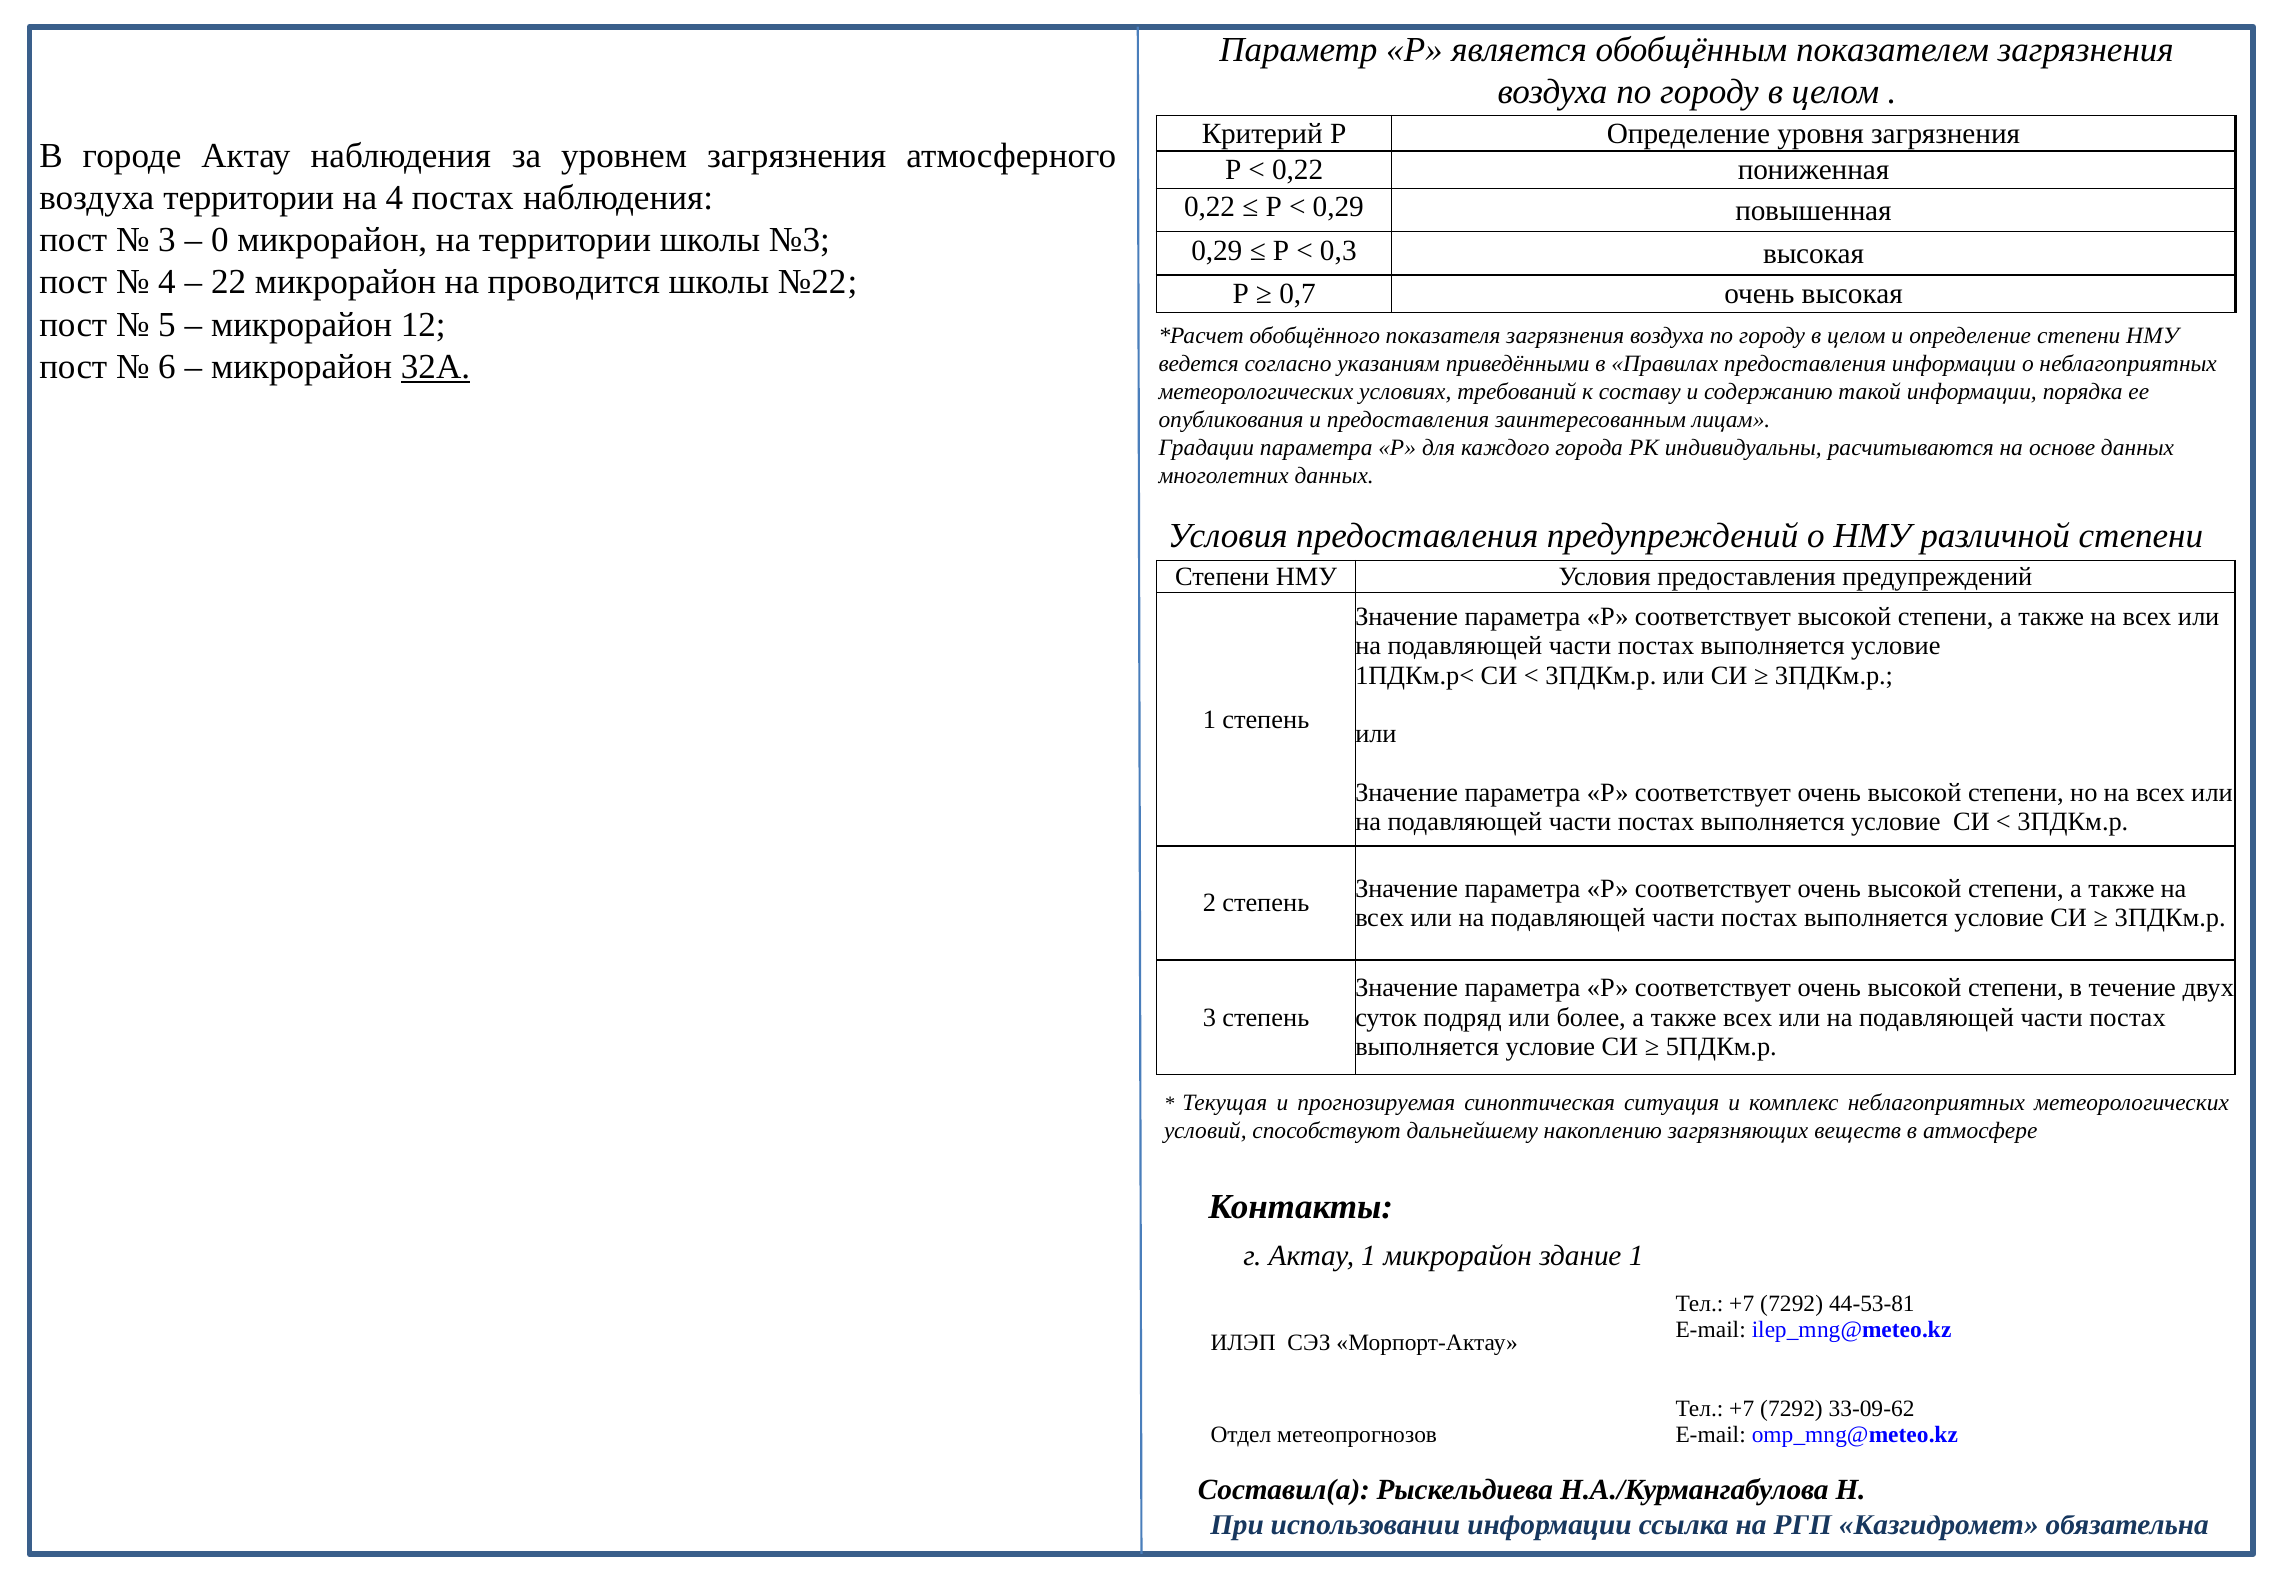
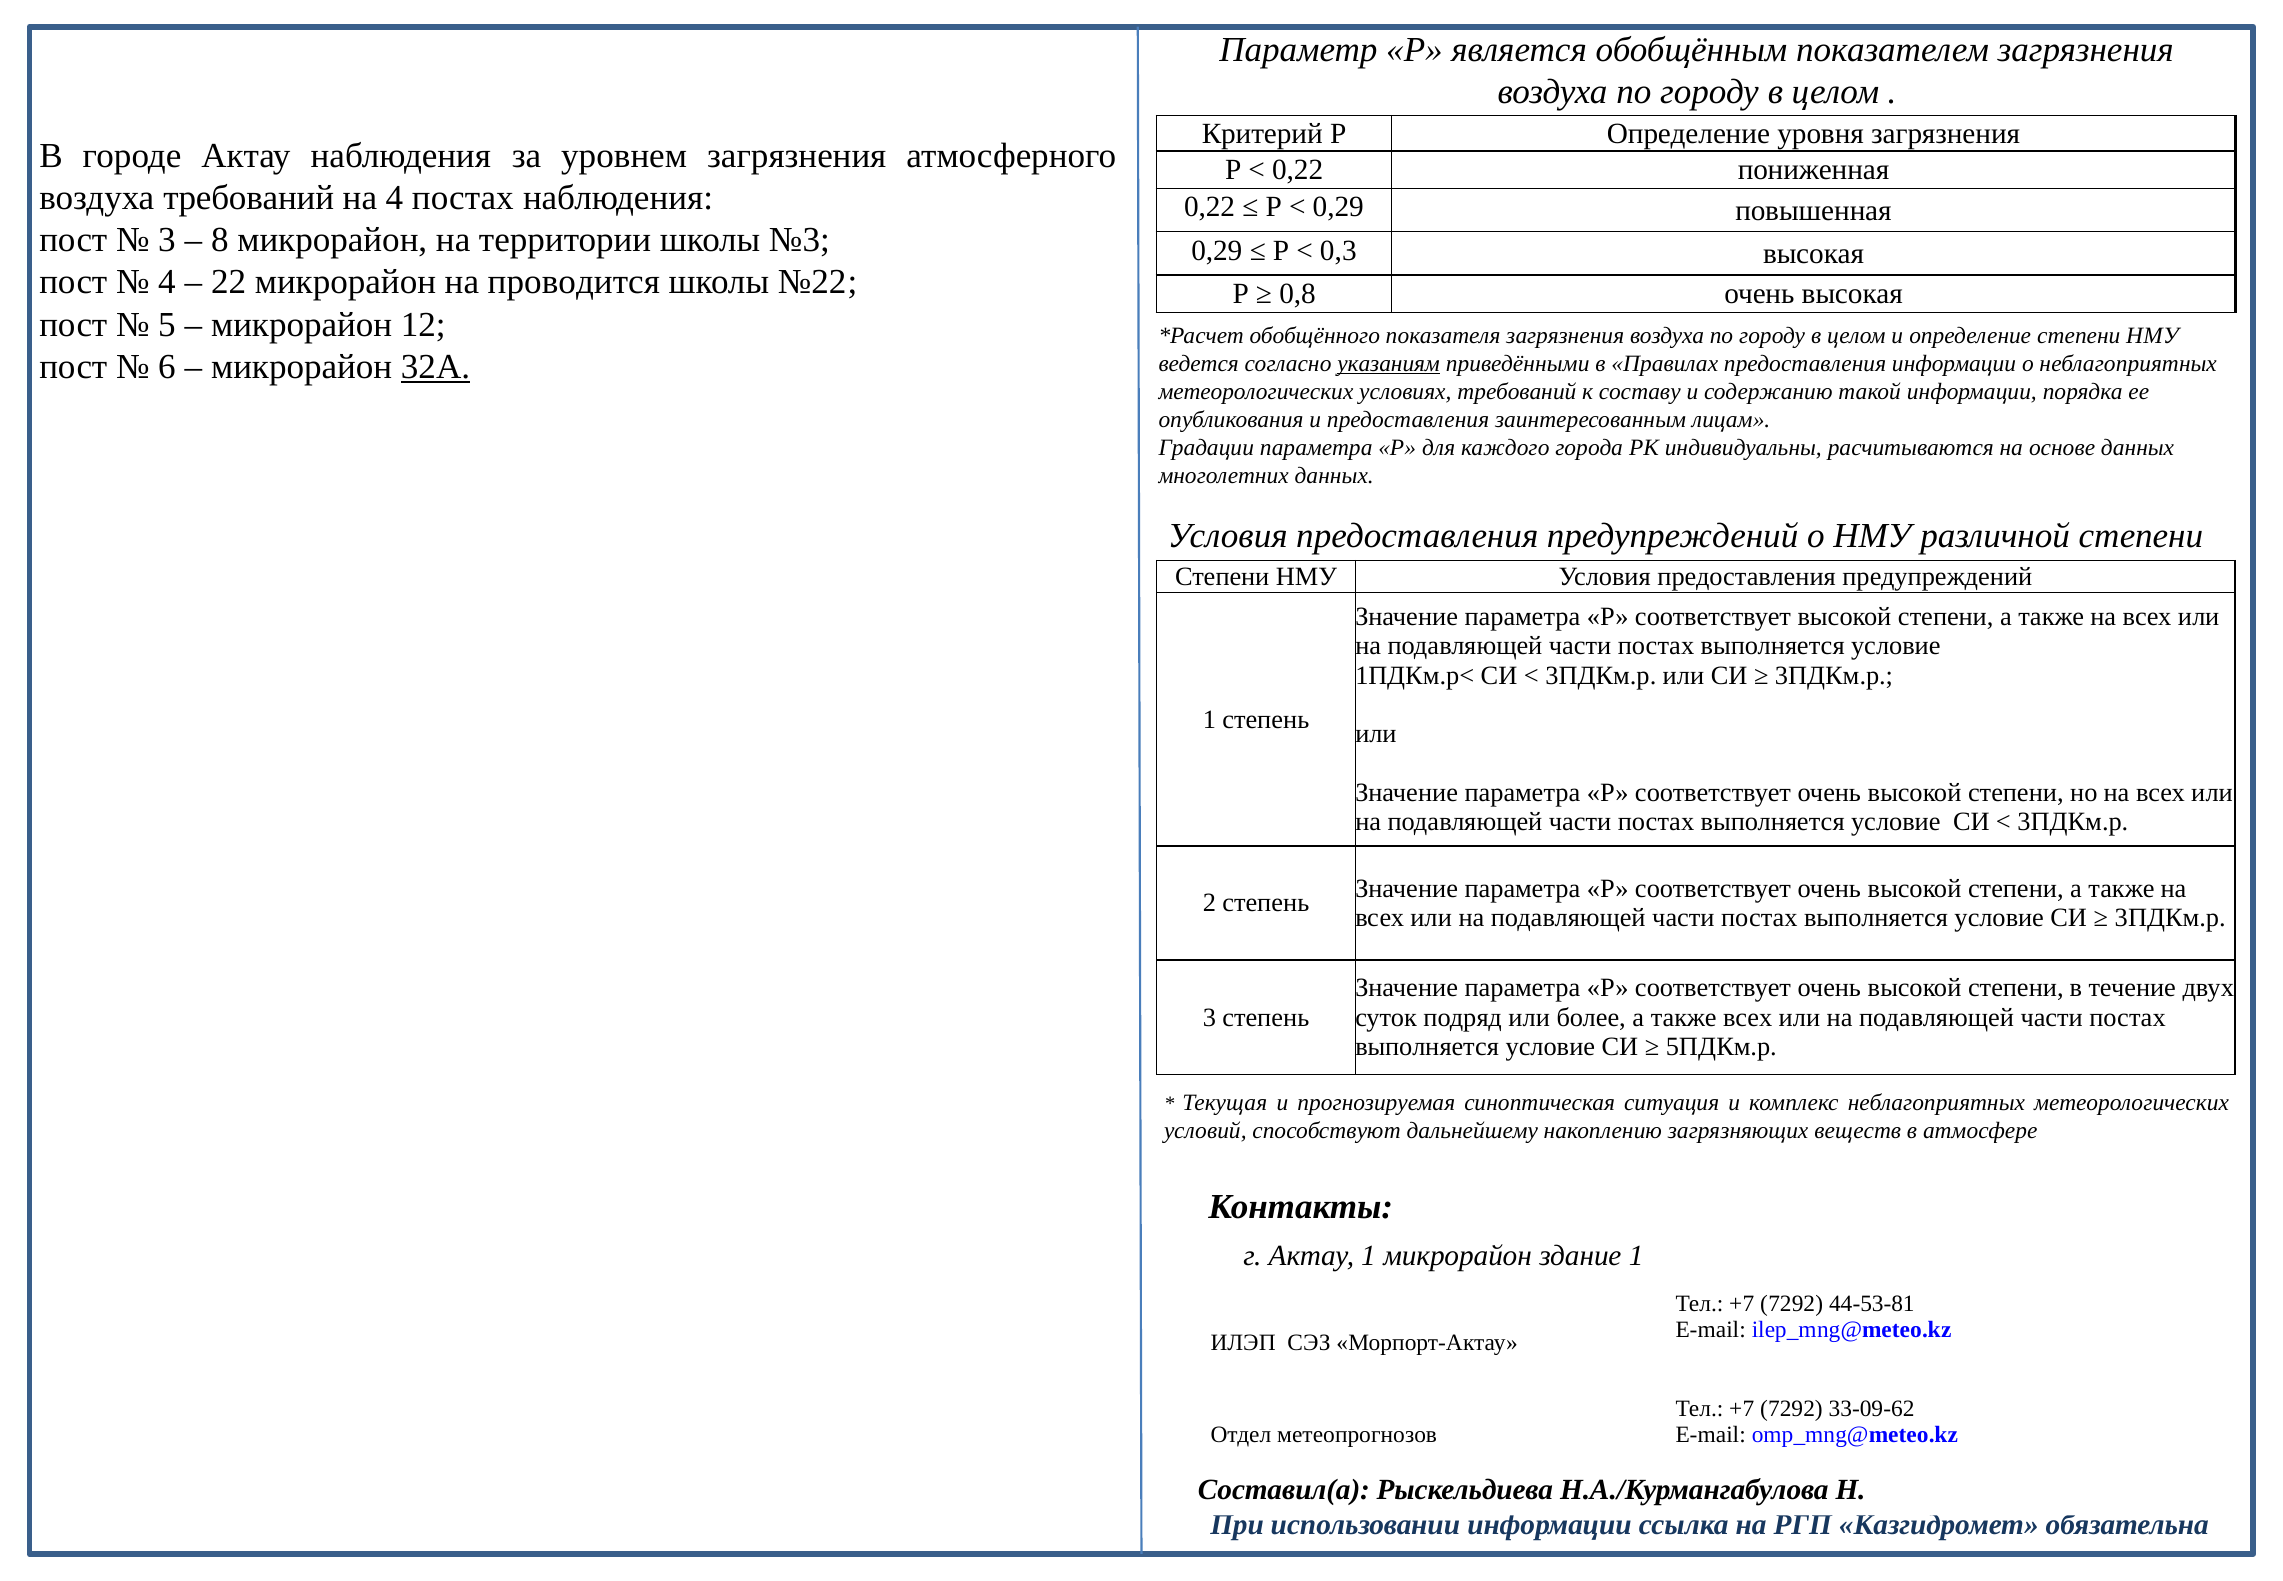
воздуха территории: территории -> требований
0: 0 -> 8
0,7: 0,7 -> 0,8
указаниям underline: none -> present
